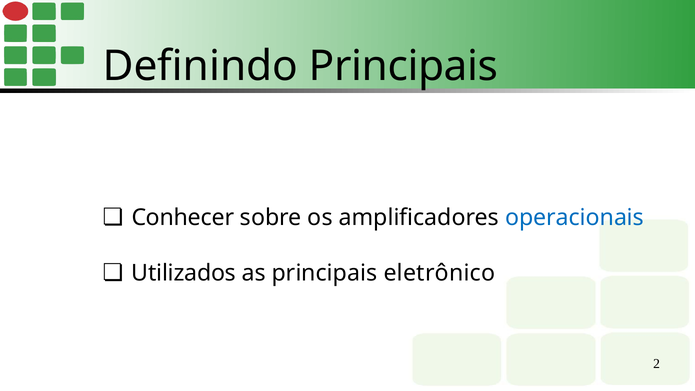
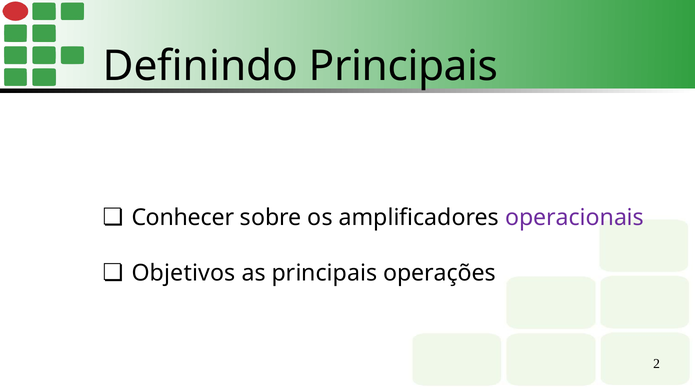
operacionais colour: blue -> purple
Utilizados: Utilizados -> Objetivos
eletrônico: eletrônico -> operações
